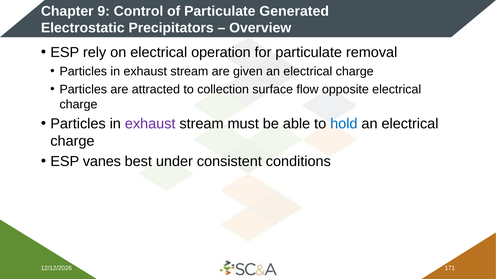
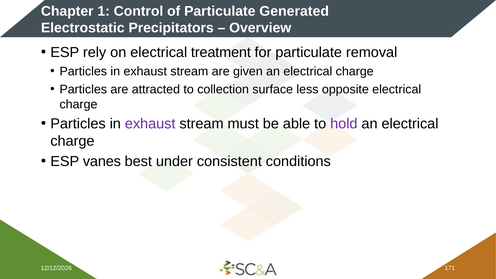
9: 9 -> 1
operation: operation -> treatment
flow: flow -> less
hold colour: blue -> purple
